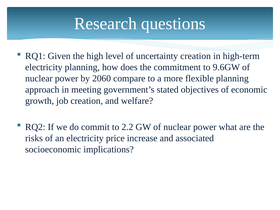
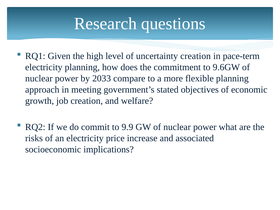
high-term: high-term -> pace-term
2060: 2060 -> 2033
2.2: 2.2 -> 9.9
